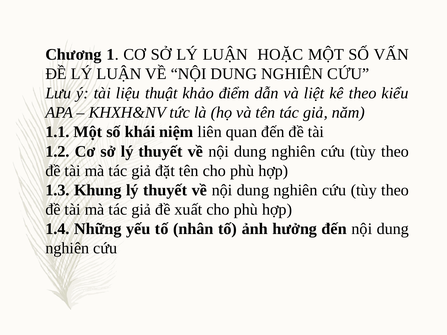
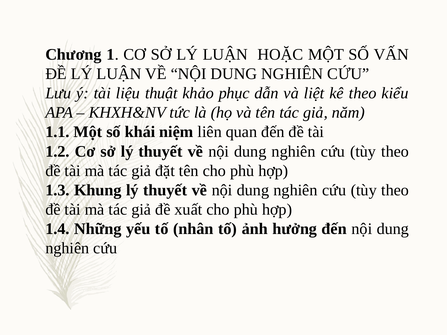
điểm: điểm -> phục
